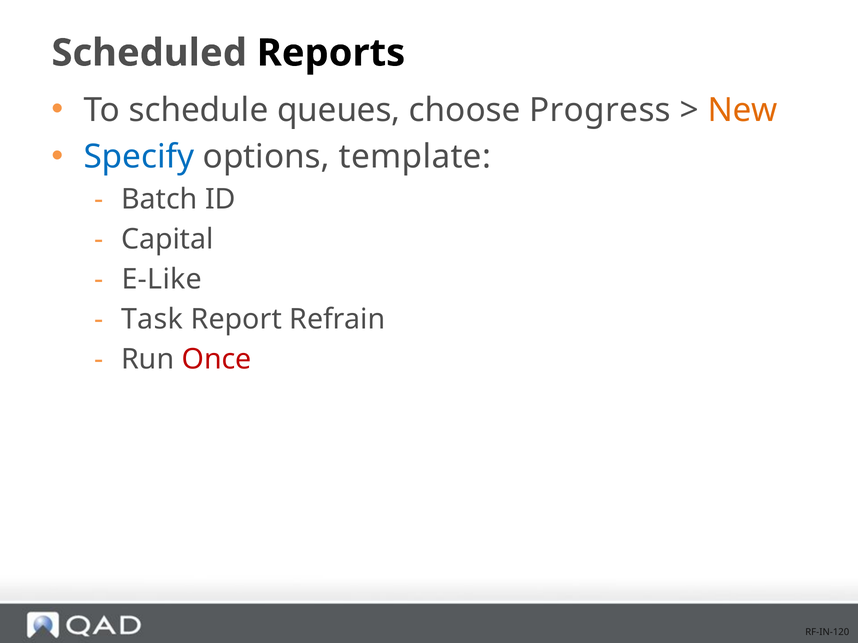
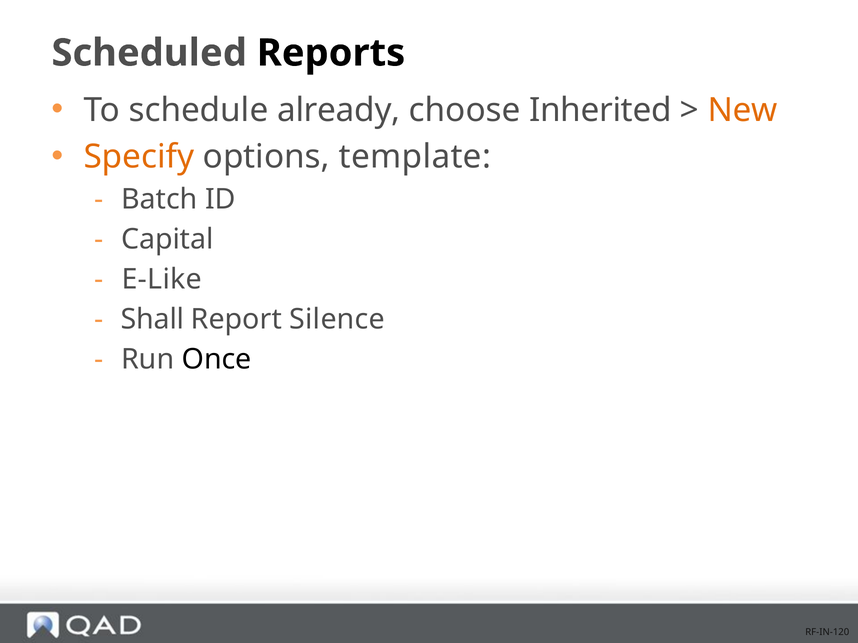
queues: queues -> already
Progress: Progress -> Inherited
Specify colour: blue -> orange
Task: Task -> Shall
Refrain: Refrain -> Silence
Once colour: red -> black
